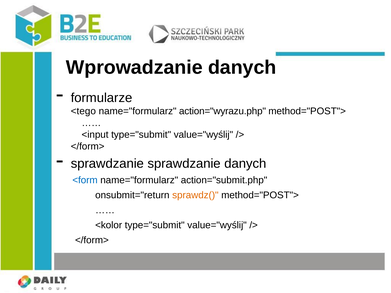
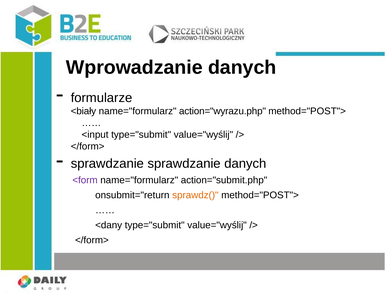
<tego: <tego -> <biały
<form colour: blue -> purple
<kolor: <kolor -> <dany
